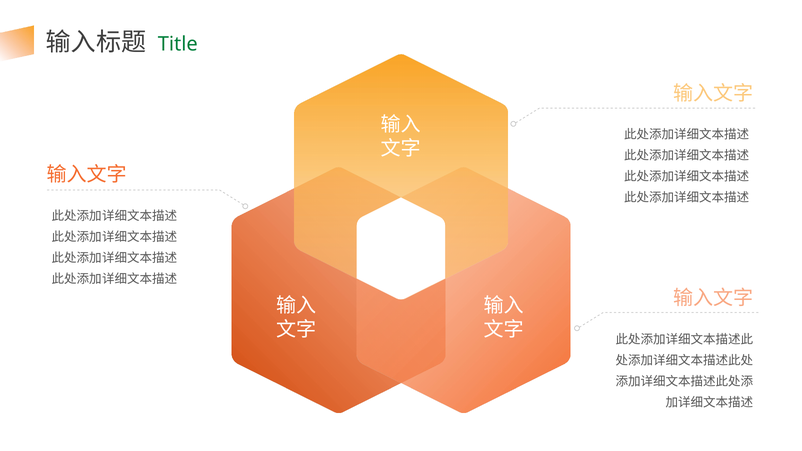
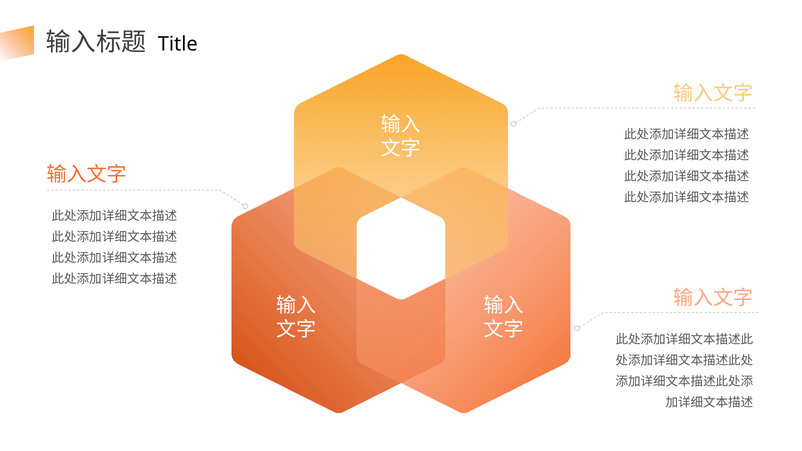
Title colour: green -> black
